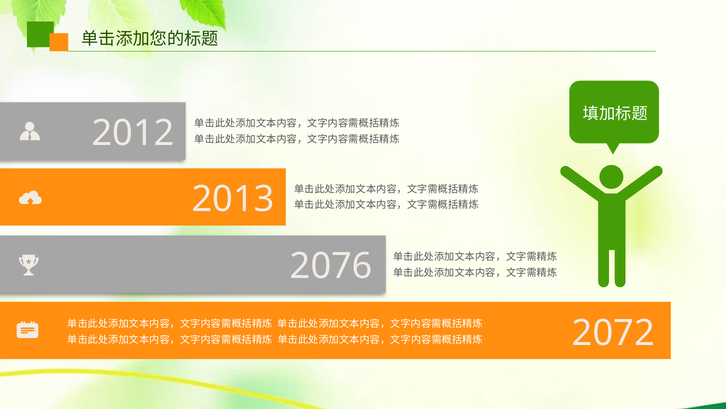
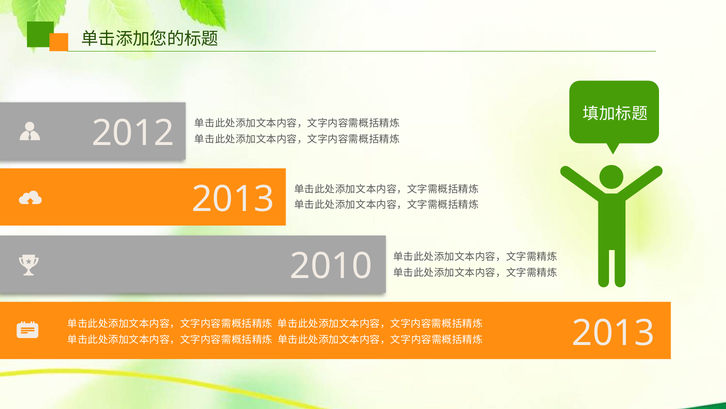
2076: 2076 -> 2010
2072 at (613, 333): 2072 -> 2013
